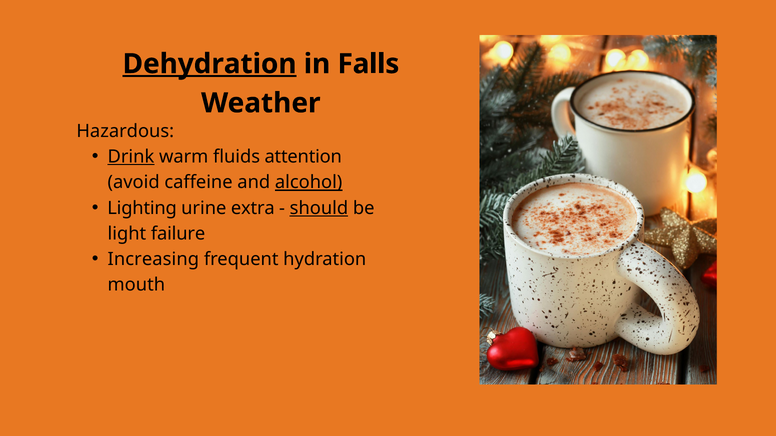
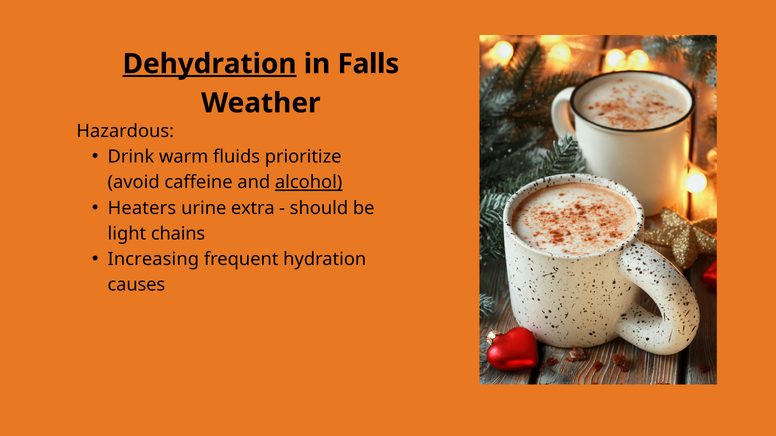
Drink underline: present -> none
attention: attention -> prioritize
Lighting: Lighting -> Heaters
should underline: present -> none
failure: failure -> chains
mouth: mouth -> causes
